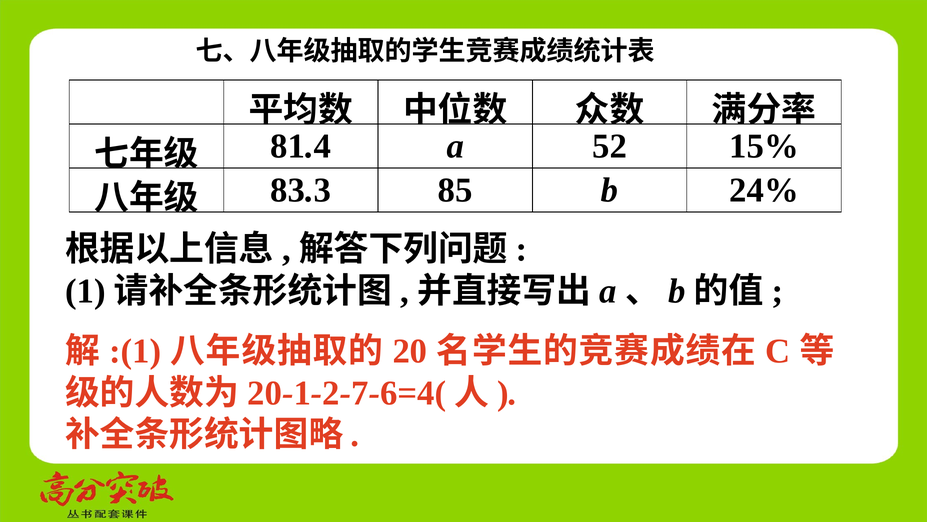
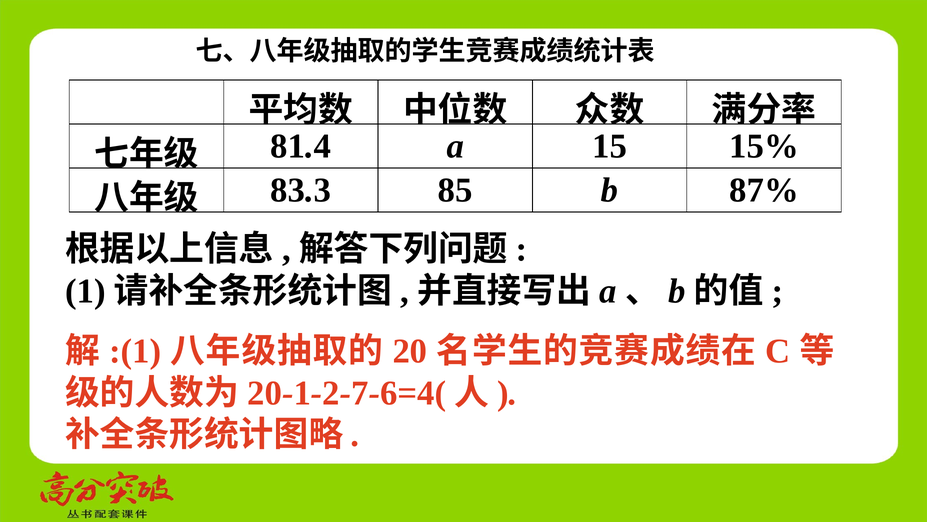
52: 52 -> 15
24%: 24% -> 87%
